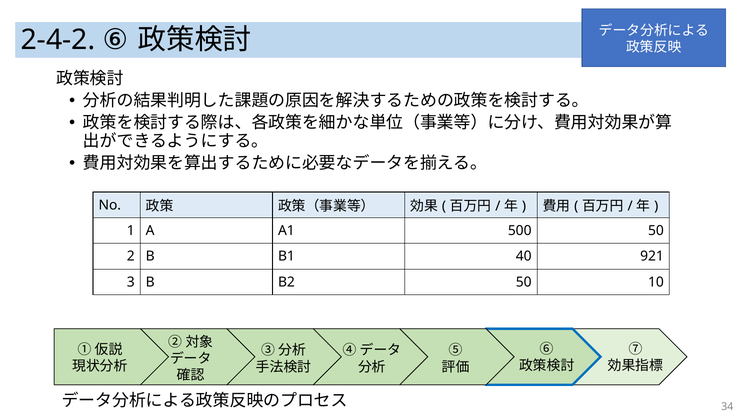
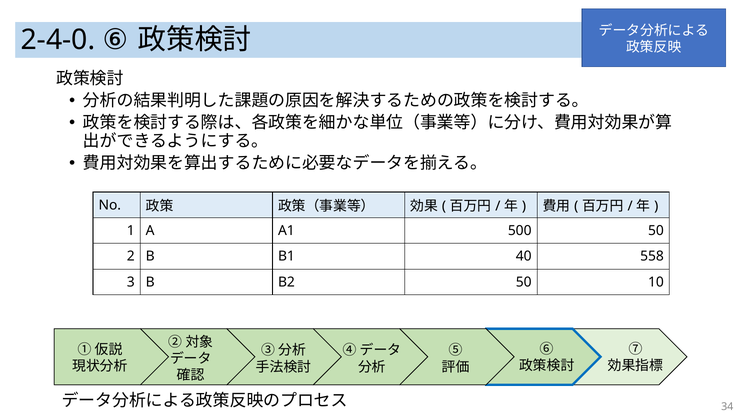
2-4-2: 2-4-2 -> 2-4-0
921: 921 -> 558
